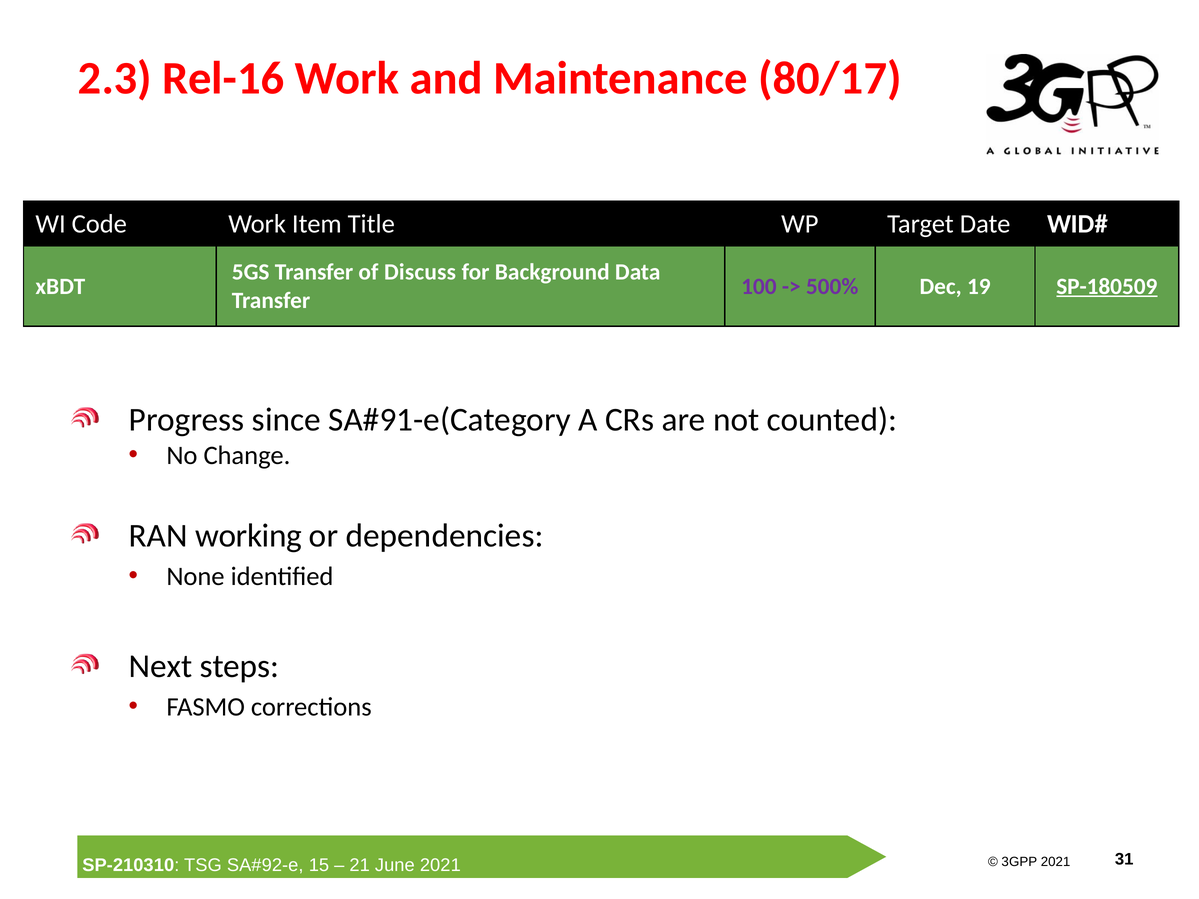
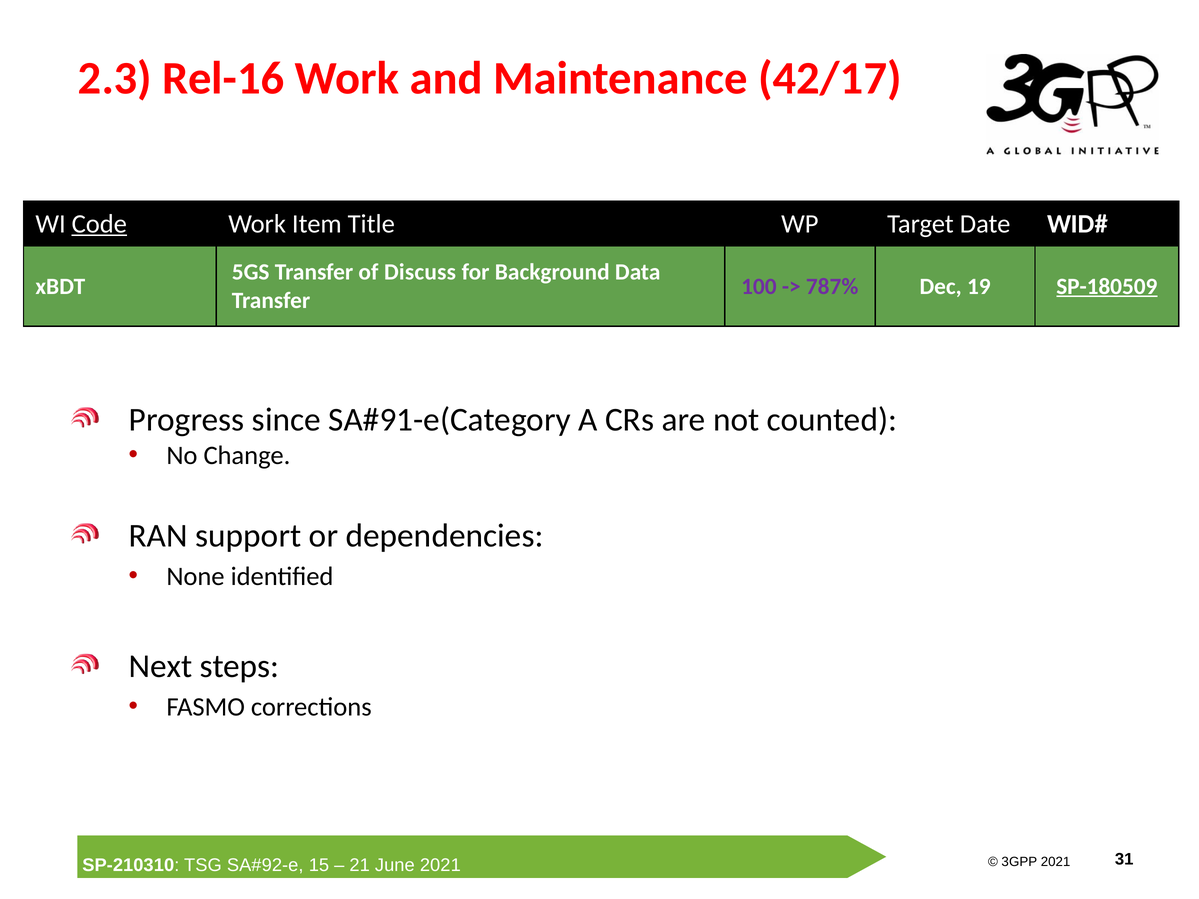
80/17: 80/17 -> 42/17
Code underline: none -> present
500%: 500% -> 787%
working: working -> support
